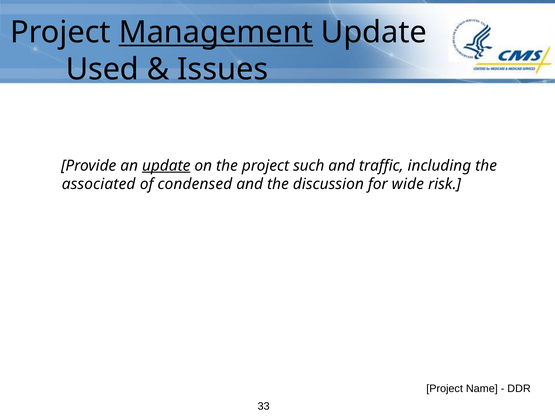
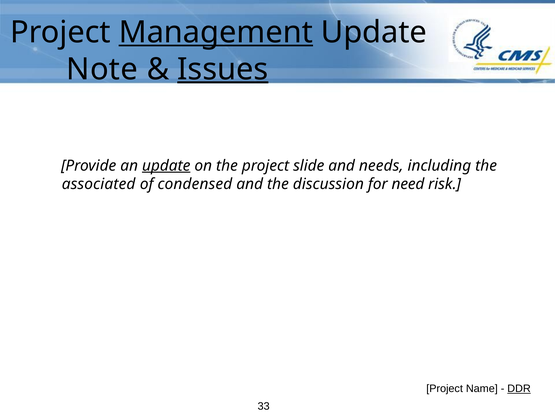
Used: Used -> Note
Issues underline: none -> present
such: such -> slide
traffic: traffic -> needs
wide: wide -> need
DDR underline: none -> present
